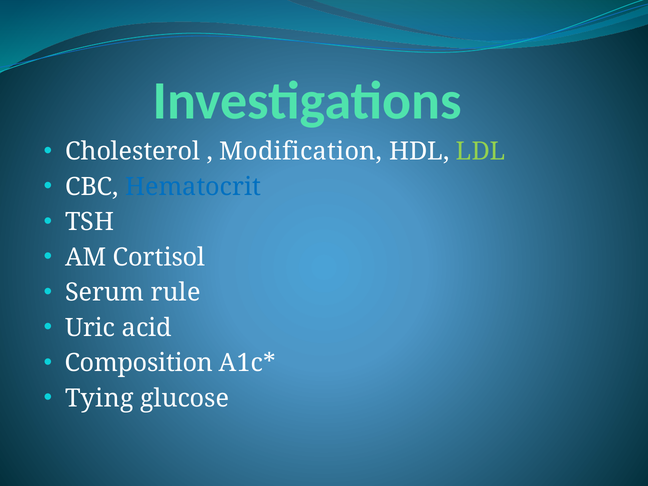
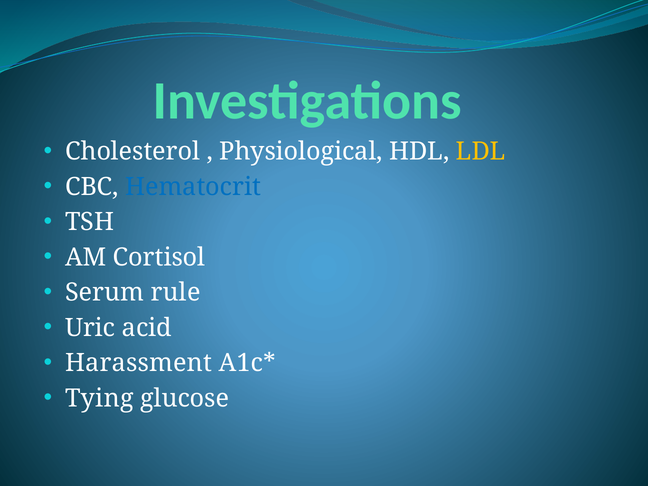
Modification: Modification -> Physiological
LDL colour: light green -> yellow
Composition: Composition -> Harassment
